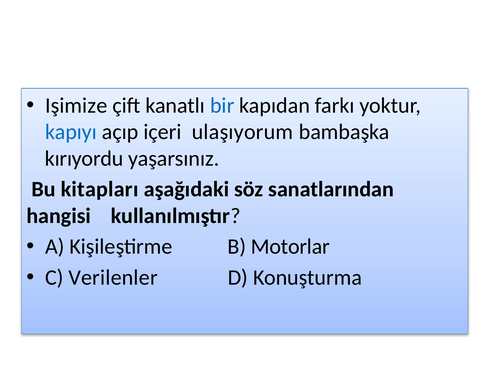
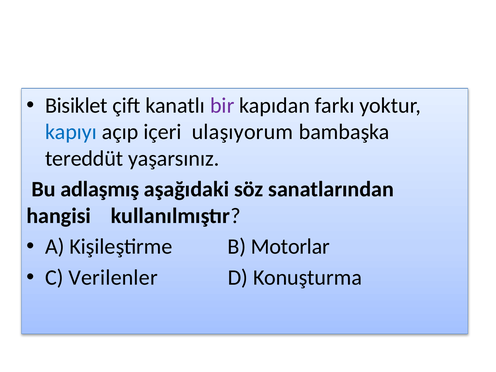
Işimize: Işimize -> Bisiklet
bir colour: blue -> purple
kırıyordu: kırıyordu -> tereddüt
kitapları: kitapları -> adlaşmış
